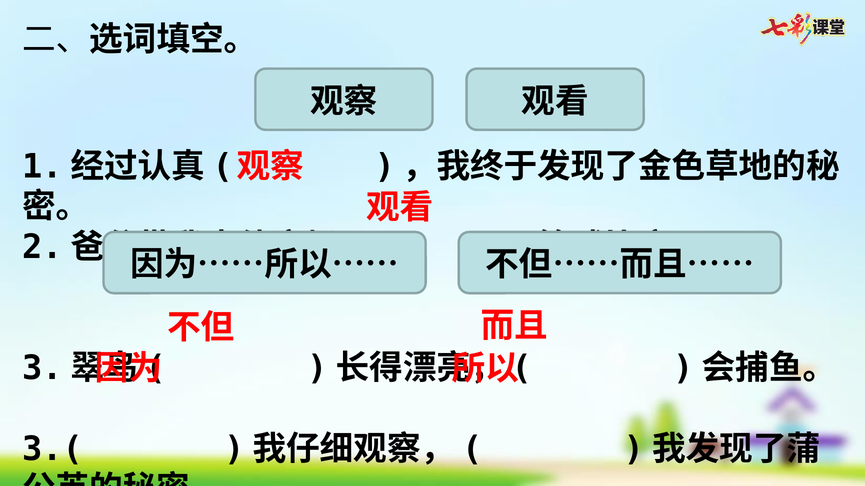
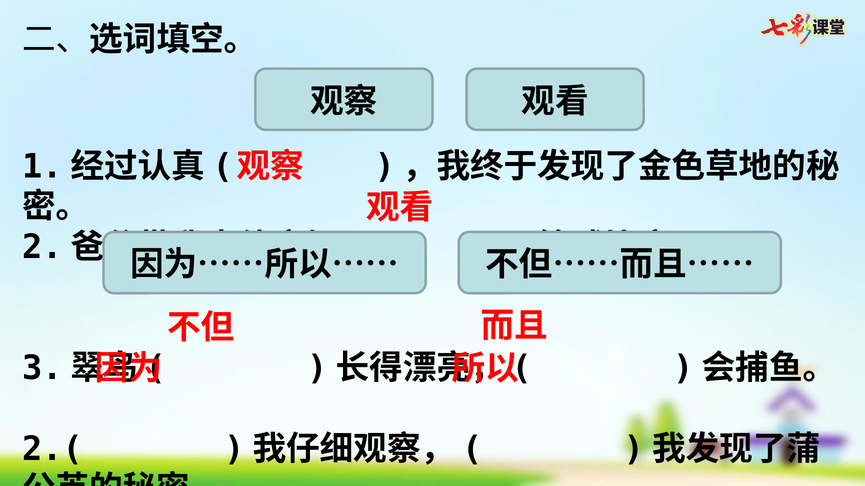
3.(: 3.( -> 2.(
